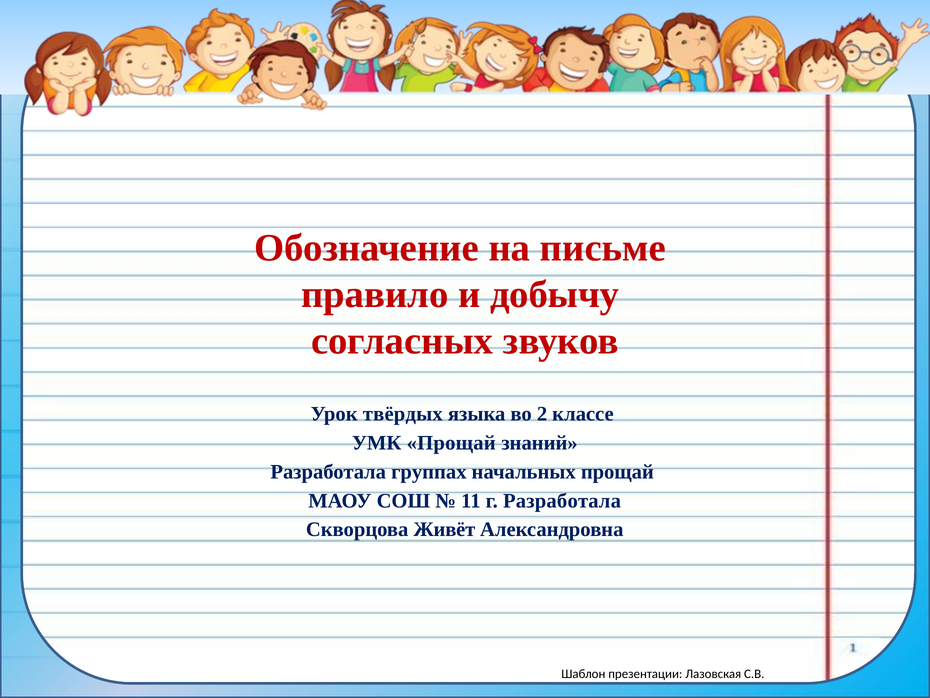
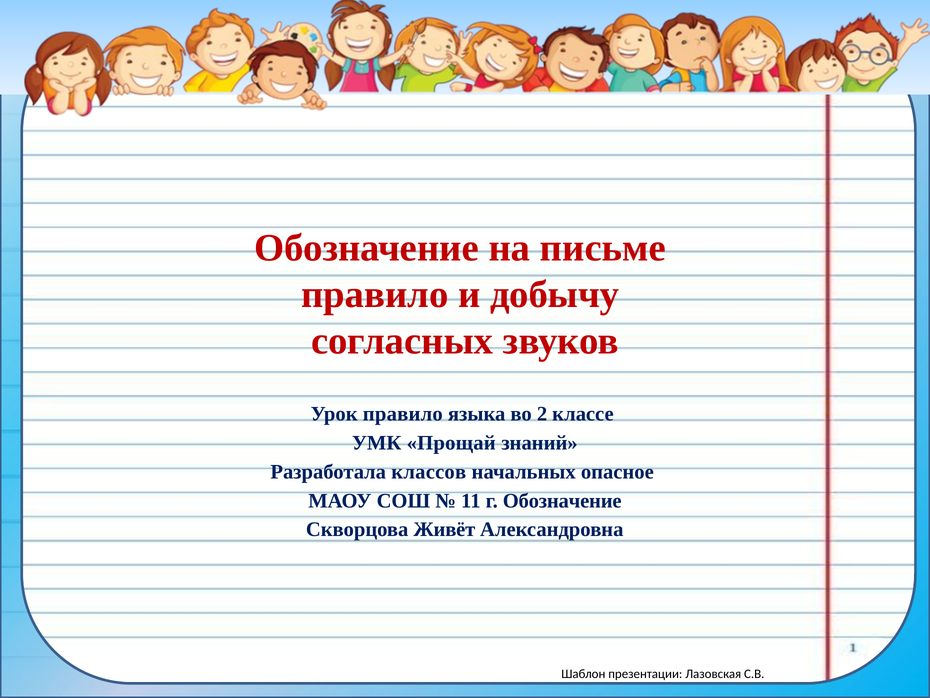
Урок твёрдых: твёрдых -> правило
группах: группах -> классов
начальных прощай: прощай -> опасное
г Разработала: Разработала -> Обозначение
